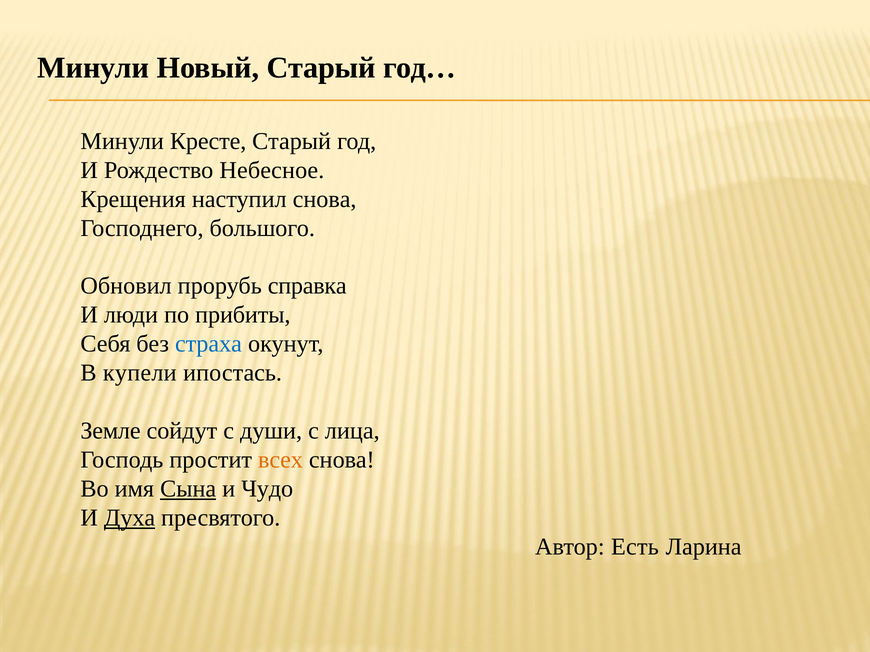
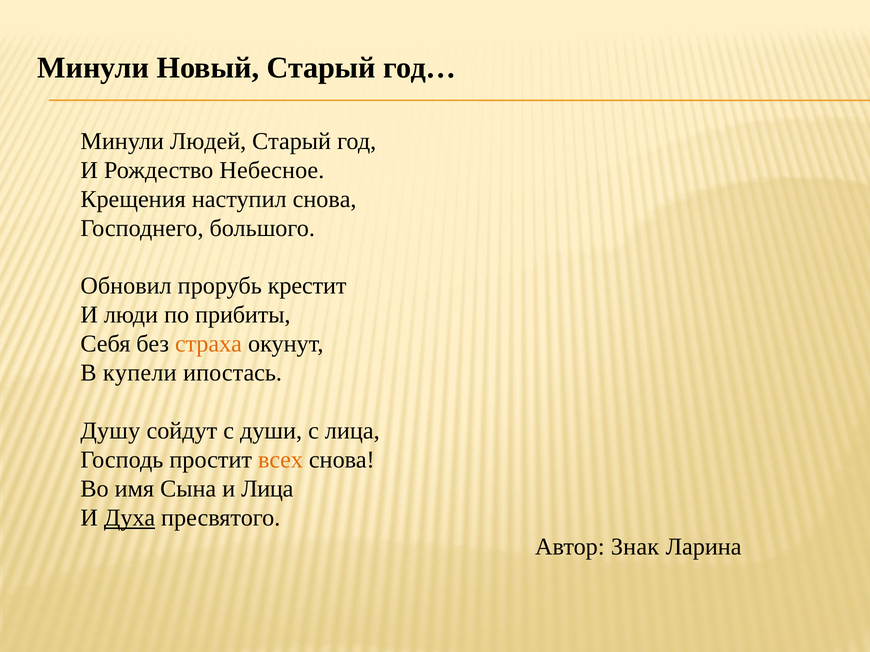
Кресте: Кресте -> Людей
справка: справка -> крестит
страха colour: blue -> orange
Земле: Земле -> Душу
Сына underline: present -> none
и Чудо: Чудо -> Лица
Есть: Есть -> Знак
